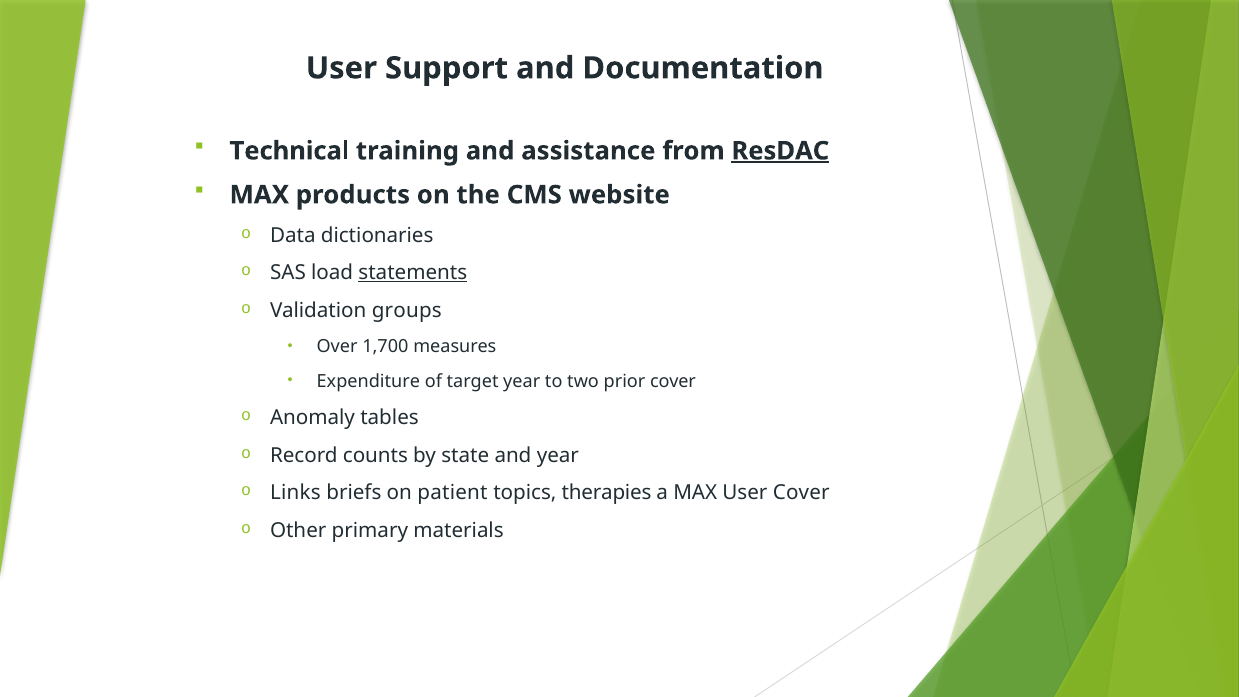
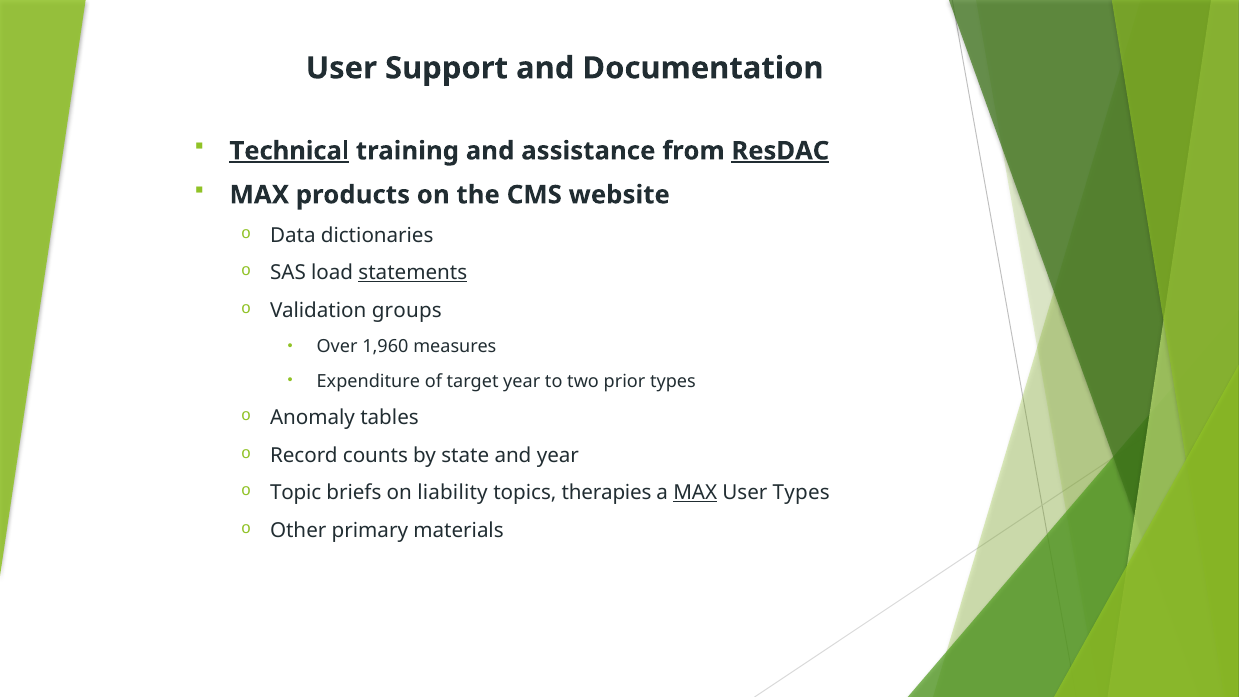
Technical underline: none -> present
1,700: 1,700 -> 1,960
prior cover: cover -> types
Links: Links -> Topic
patient: patient -> liability
MAX at (695, 493) underline: none -> present
User Cover: Cover -> Types
